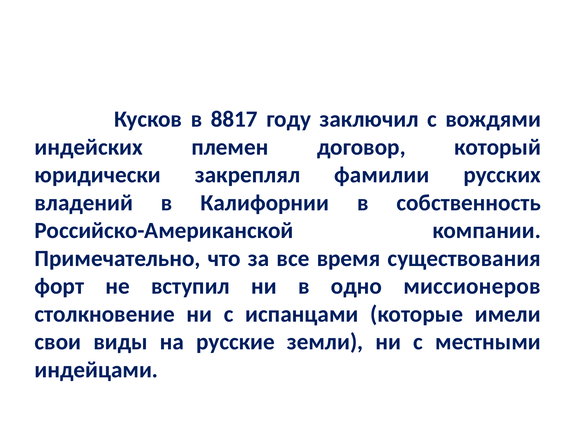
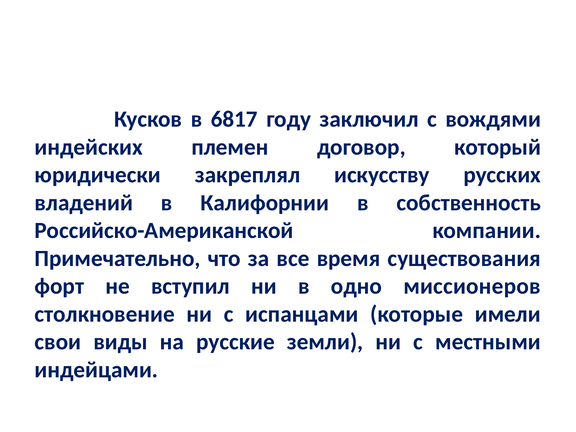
8817: 8817 -> 6817
фамилии: фамилии -> искусству
